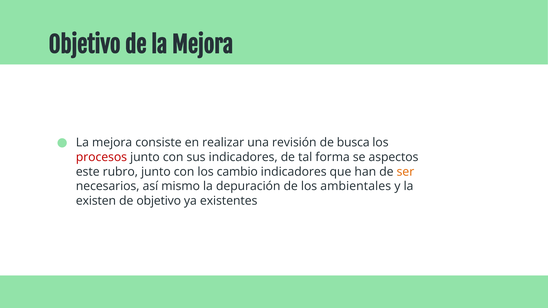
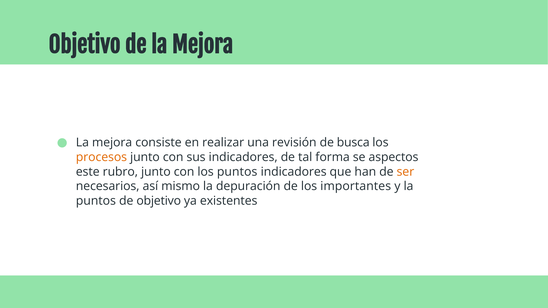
procesos colour: red -> orange
los cambio: cambio -> puntos
ambientales: ambientales -> importantes
existen at (96, 201): existen -> puntos
